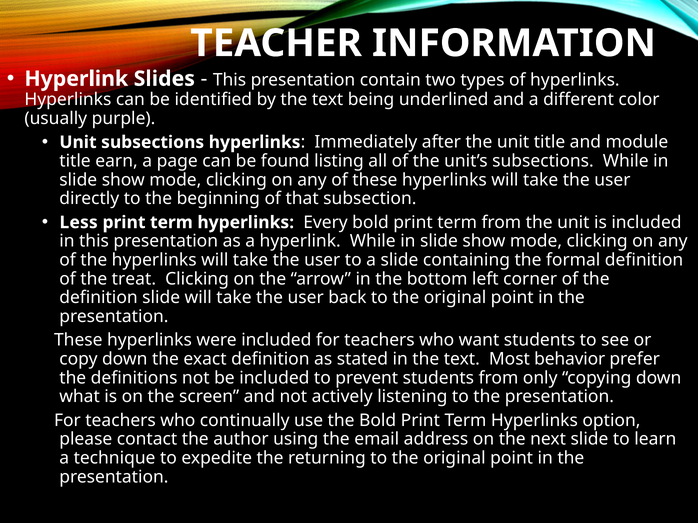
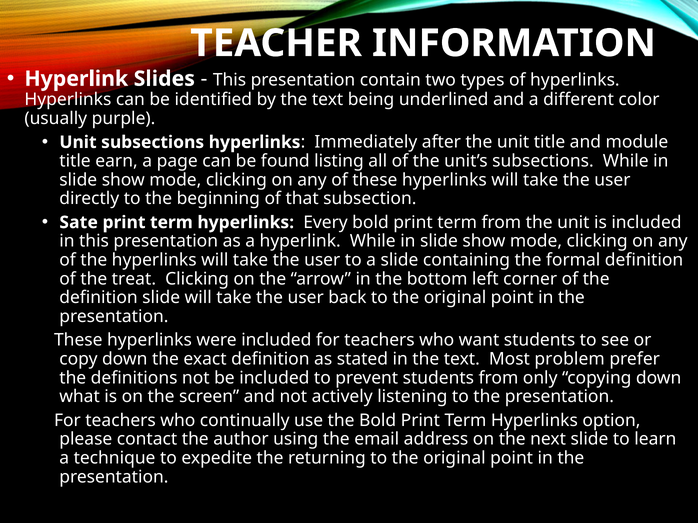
Less: Less -> Sate
behavior: behavior -> problem
